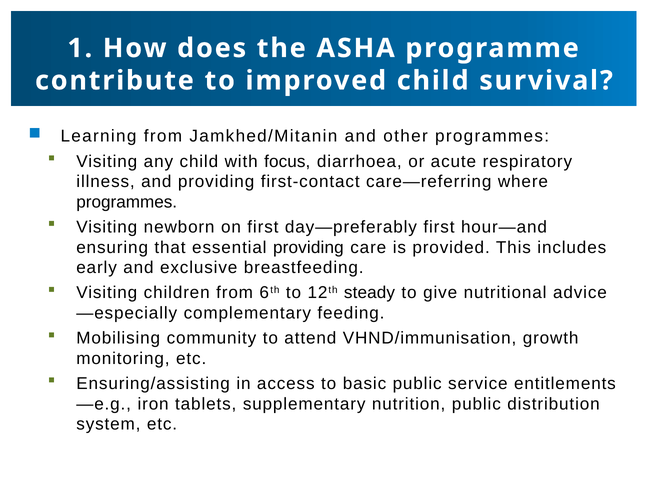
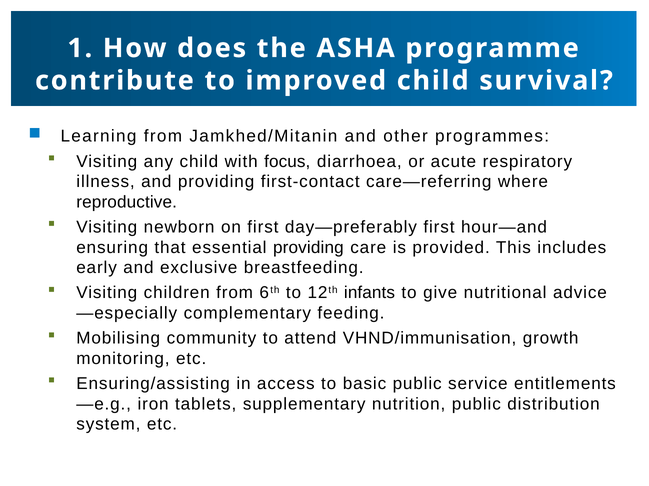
programmes at (127, 202): programmes -> reproductive
steady: steady -> infants
